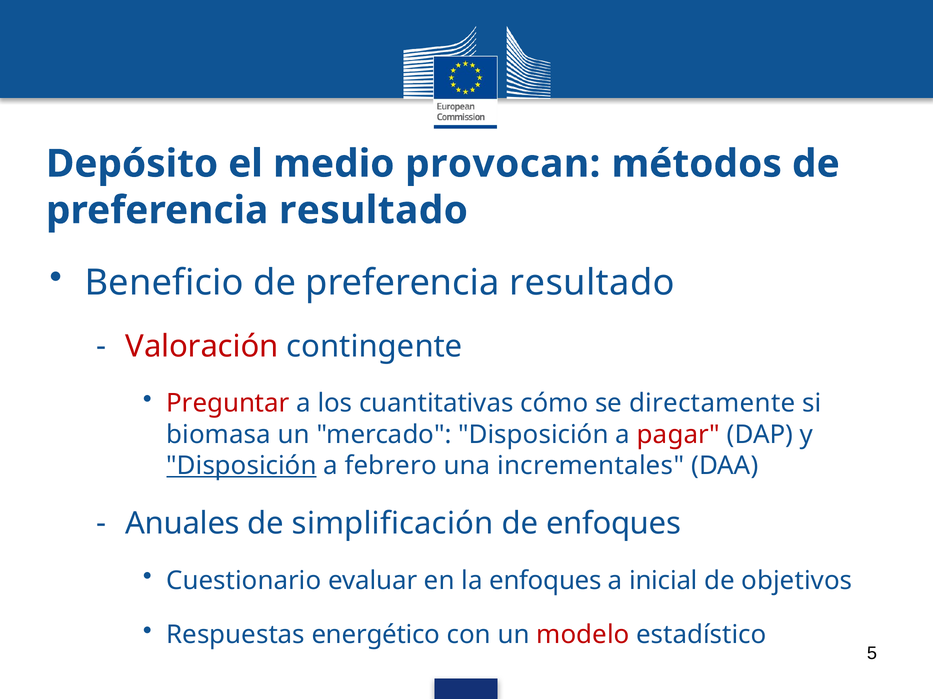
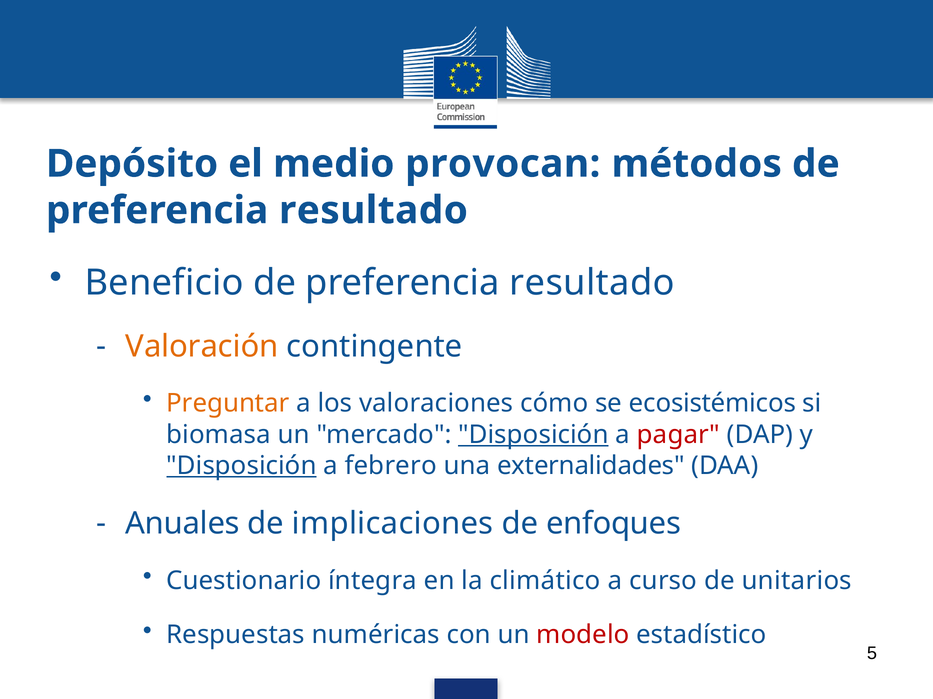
Valoración colour: red -> orange
Preguntar colour: red -> orange
cuantitativas: cuantitativas -> valoraciones
directamente: directamente -> ecosistémicos
Disposición at (533, 435) underline: none -> present
incrementales: incrementales -> externalidades
simplificación: simplificación -> implicaciones
evaluar: evaluar -> íntegra
la enfoques: enfoques -> climático
inicial: inicial -> curso
objetivos: objetivos -> unitarios
energético: energético -> numéricas
